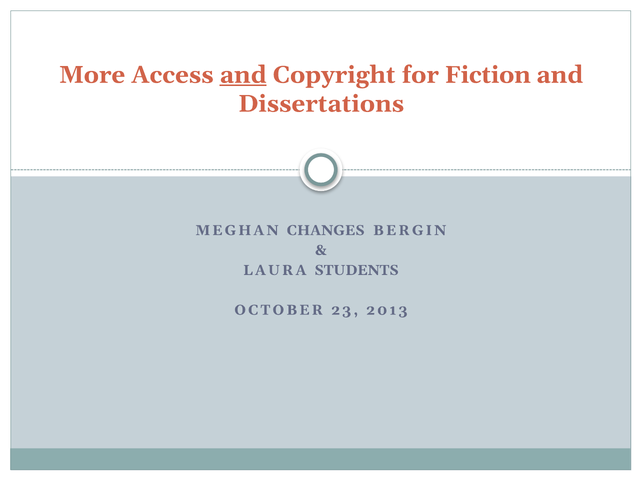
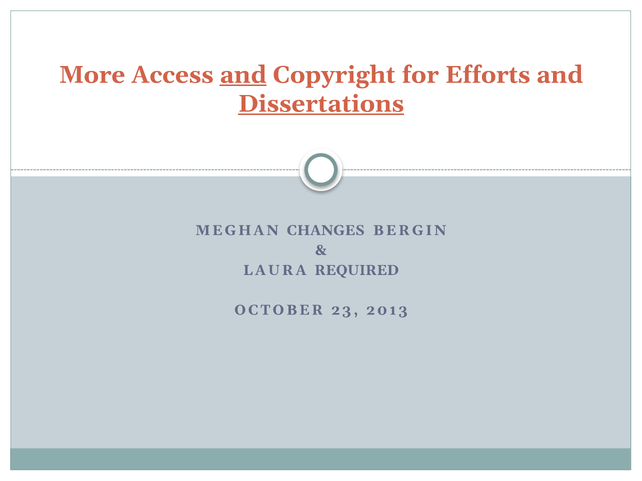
Fiction: Fiction -> Efforts
Dissertations underline: none -> present
STUDENTS: STUDENTS -> REQUIRED
